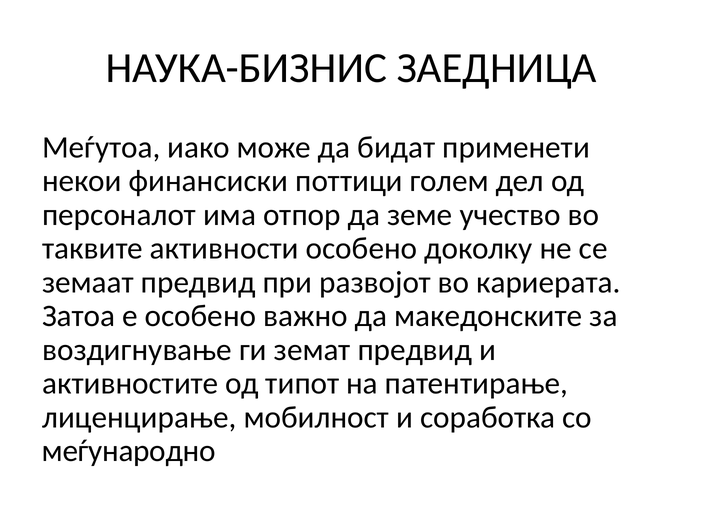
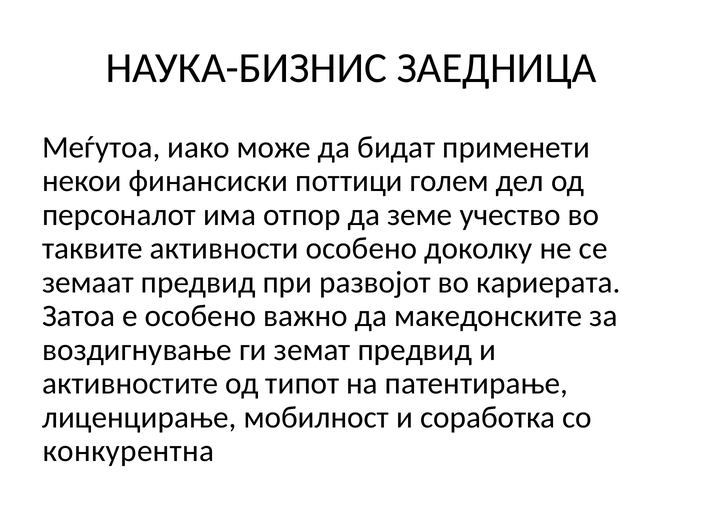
меѓународно: меѓународно -> конкурентна
